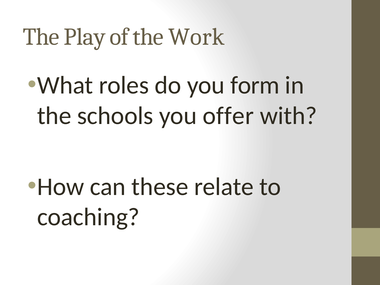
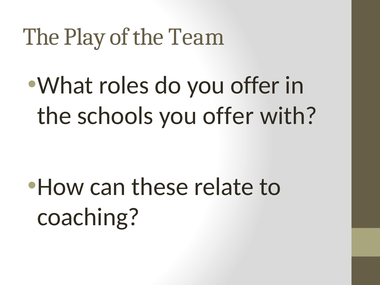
Work: Work -> Team
do you form: form -> offer
